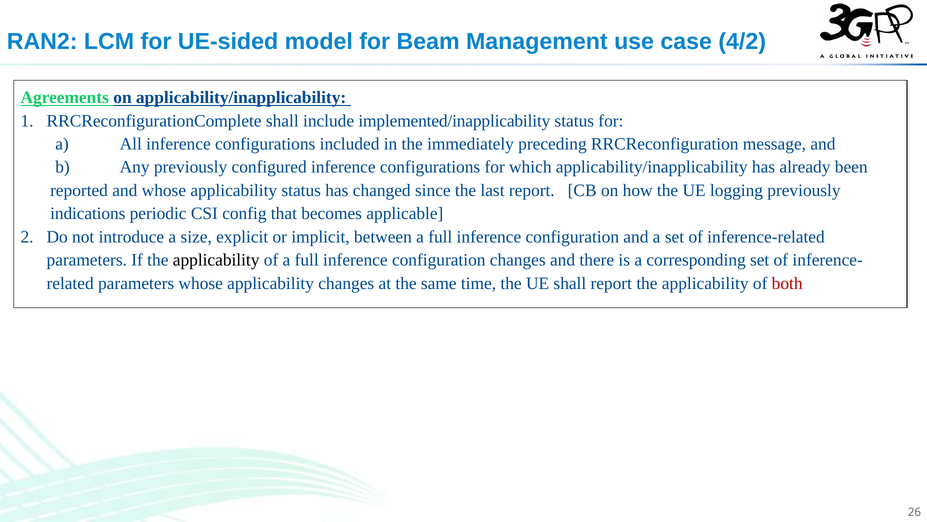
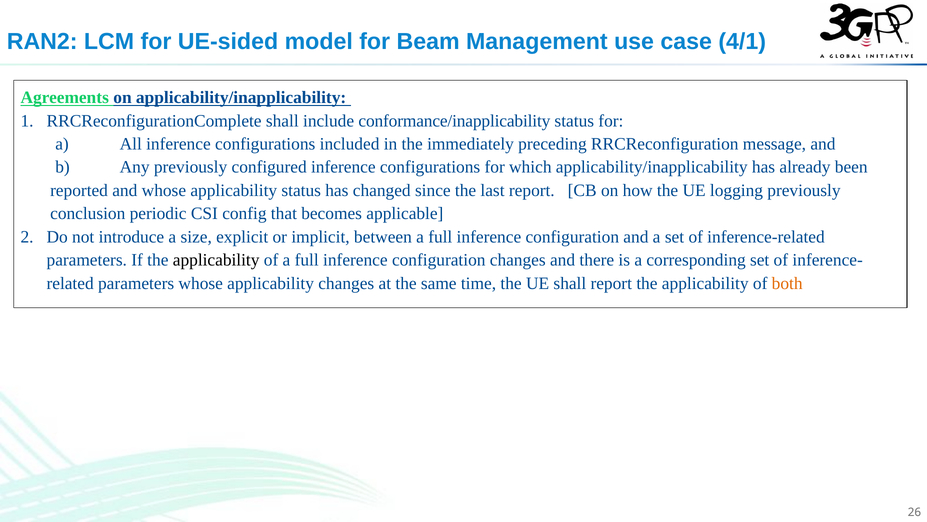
4/2: 4/2 -> 4/1
implemented/inapplicability: implemented/inapplicability -> conformance/inapplicability
indications: indications -> conclusion
both colour: red -> orange
